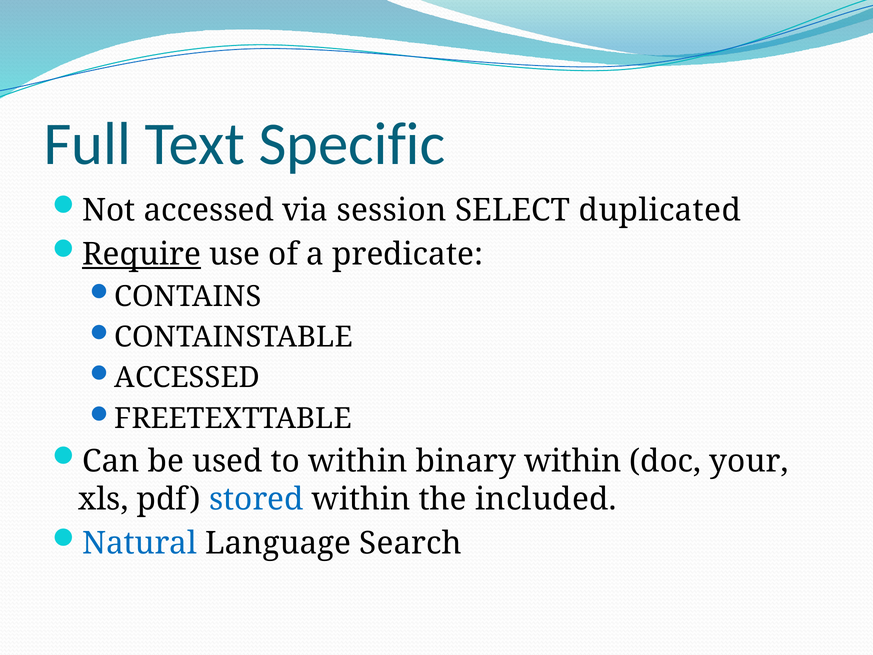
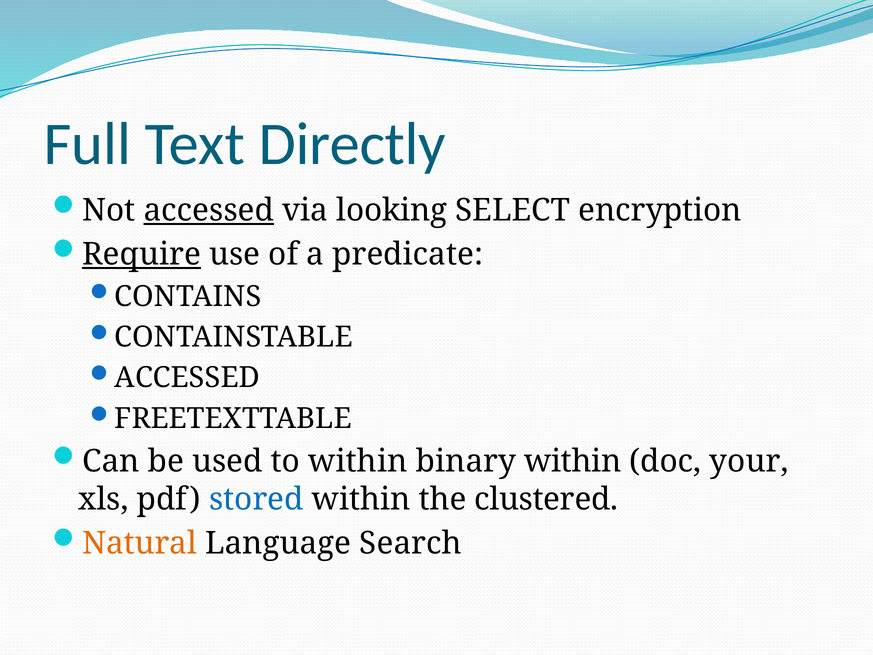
Specific: Specific -> Directly
accessed at (209, 210) underline: none -> present
session: session -> looking
duplicated: duplicated -> encryption
included: included -> clustered
Natural colour: blue -> orange
